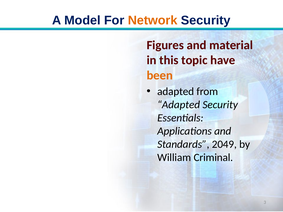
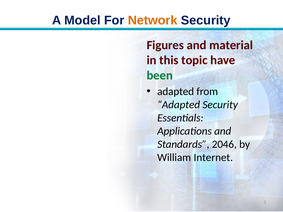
been colour: orange -> green
2049: 2049 -> 2046
Criminal: Criminal -> Internet
